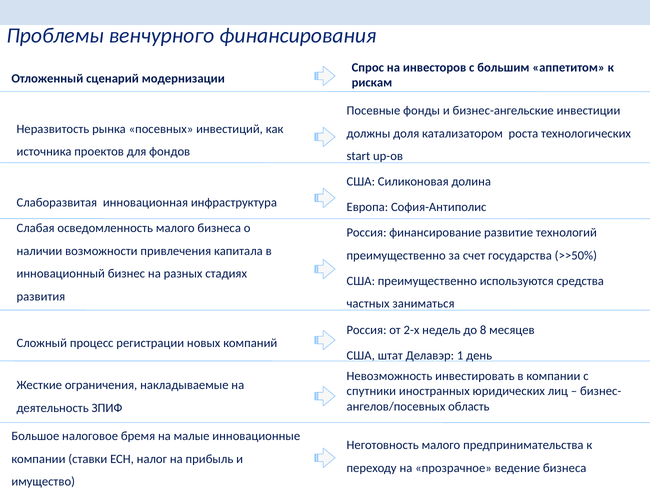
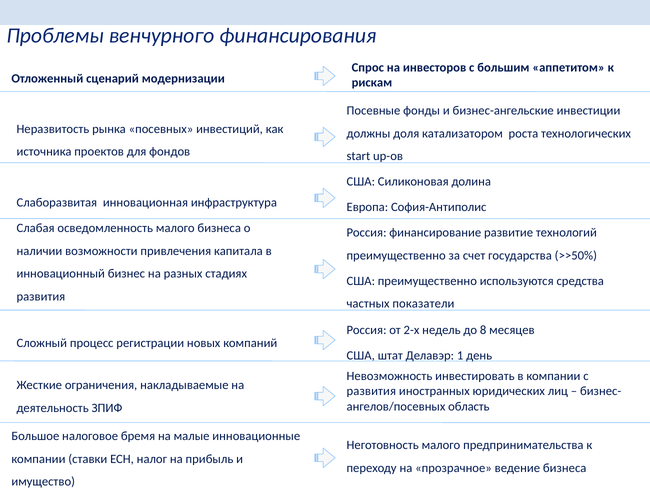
заниматься: заниматься -> показатели
спутники at (371, 391): спутники -> развития
